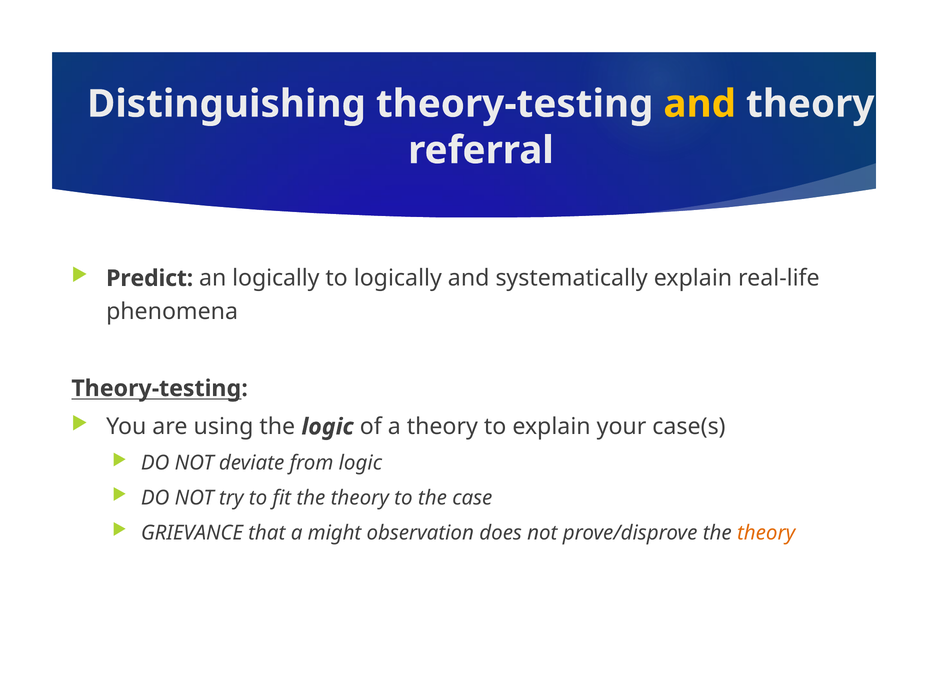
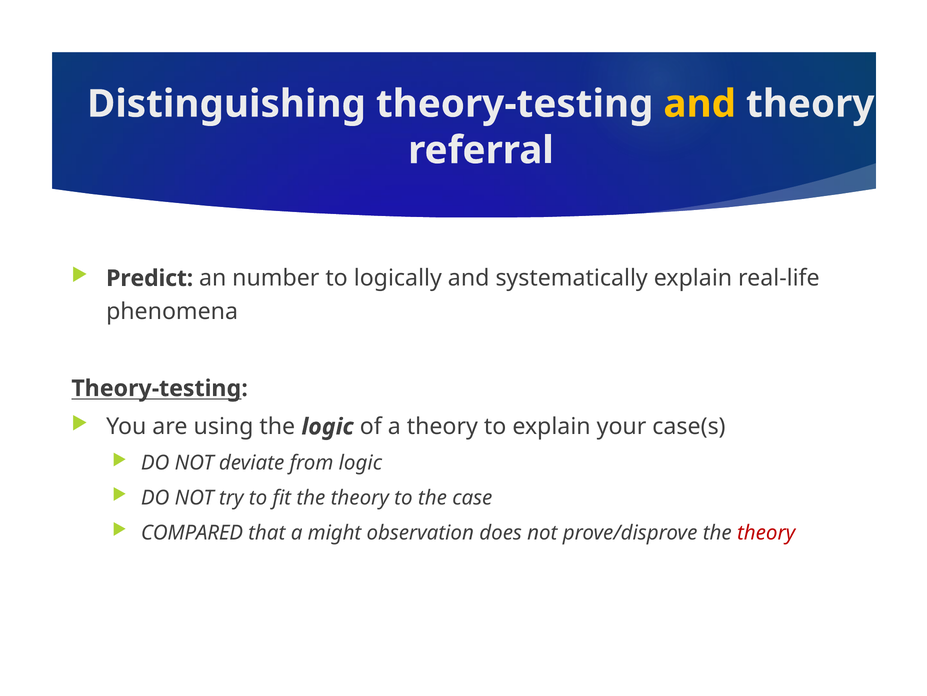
an logically: logically -> number
GRIEVANCE: GRIEVANCE -> COMPARED
theory at (766, 532) colour: orange -> red
